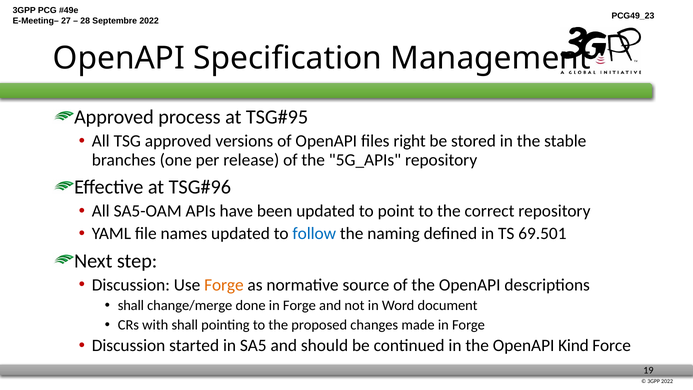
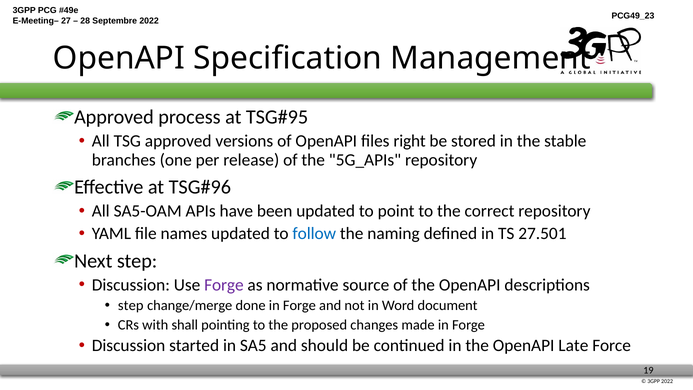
69.501: 69.501 -> 27.501
Forge at (224, 285) colour: orange -> purple
shall at (131, 306): shall -> step
Kind: Kind -> Late
